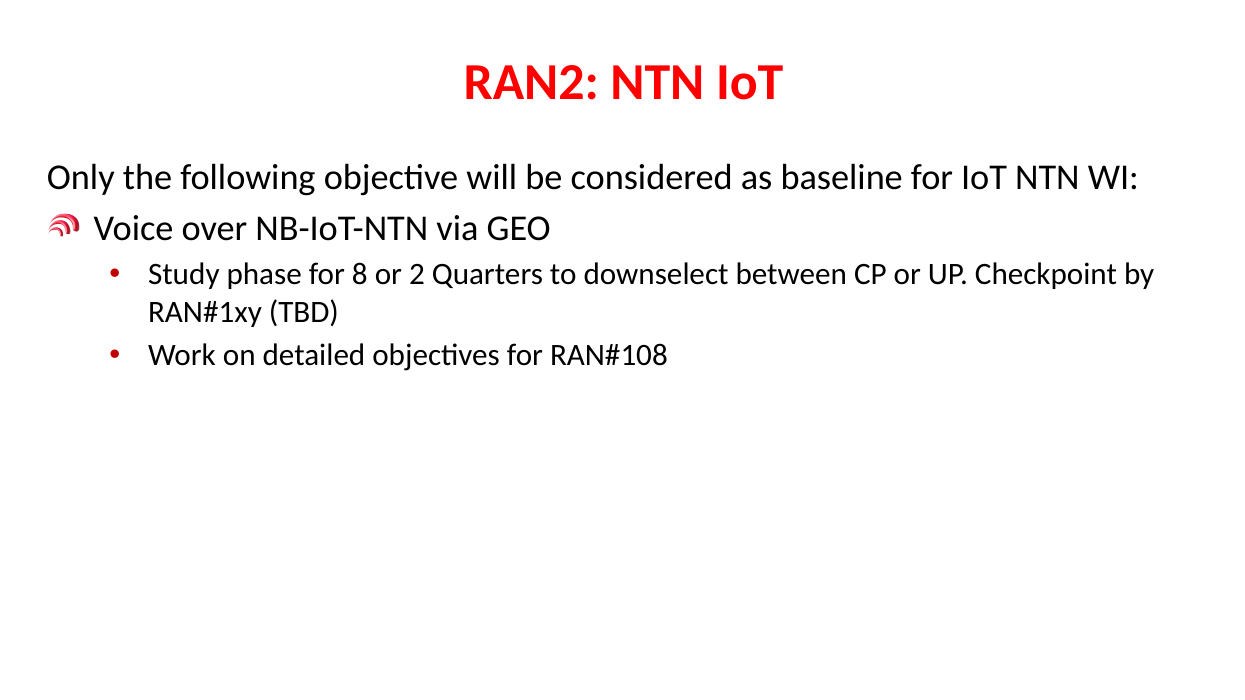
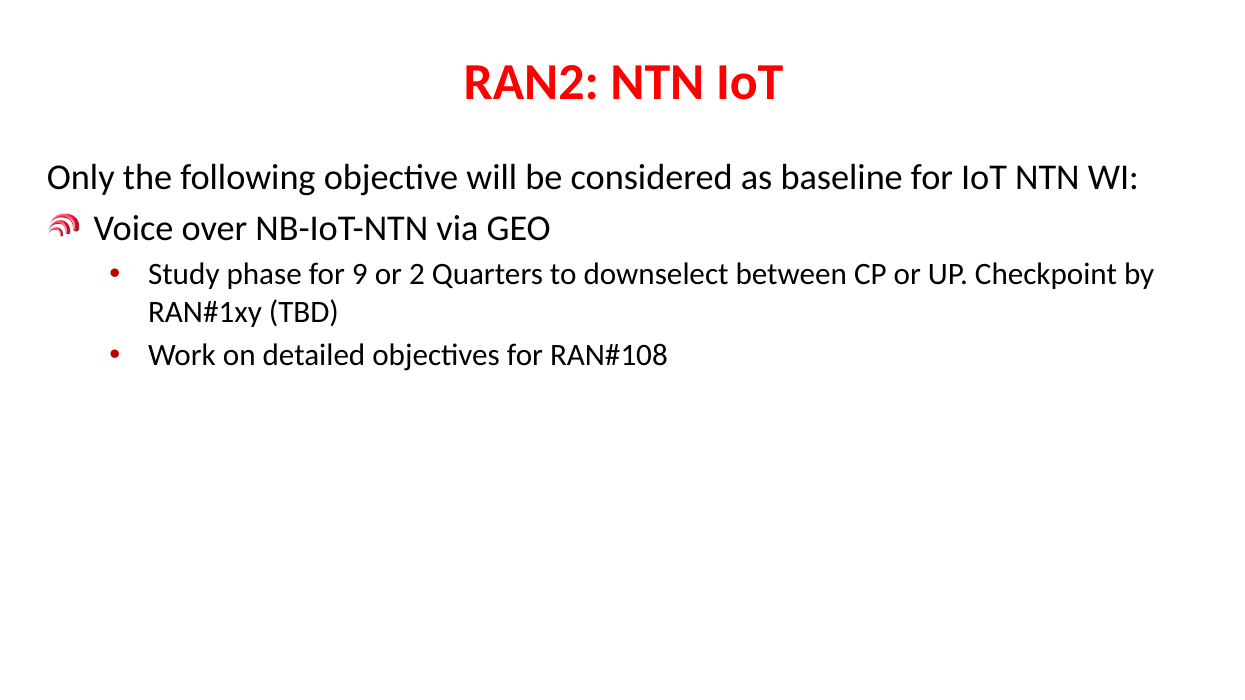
8: 8 -> 9
